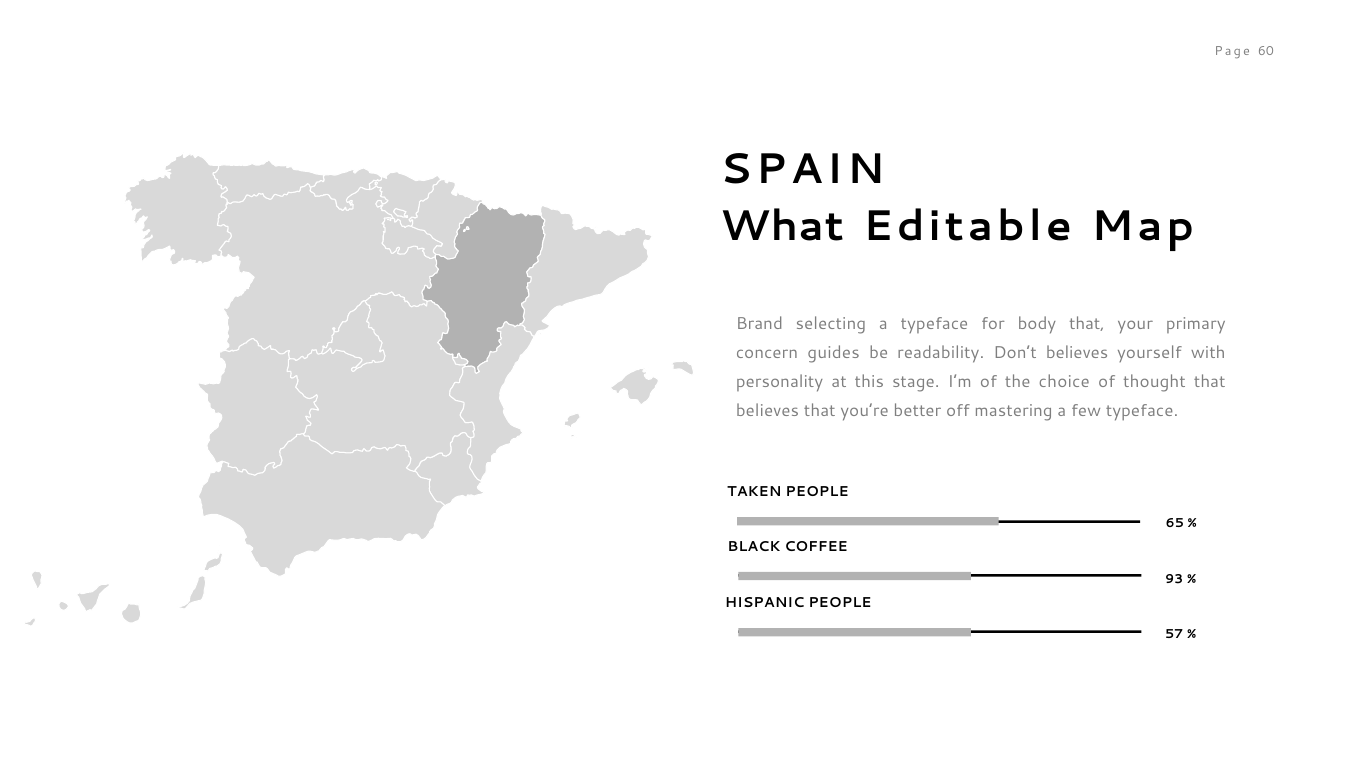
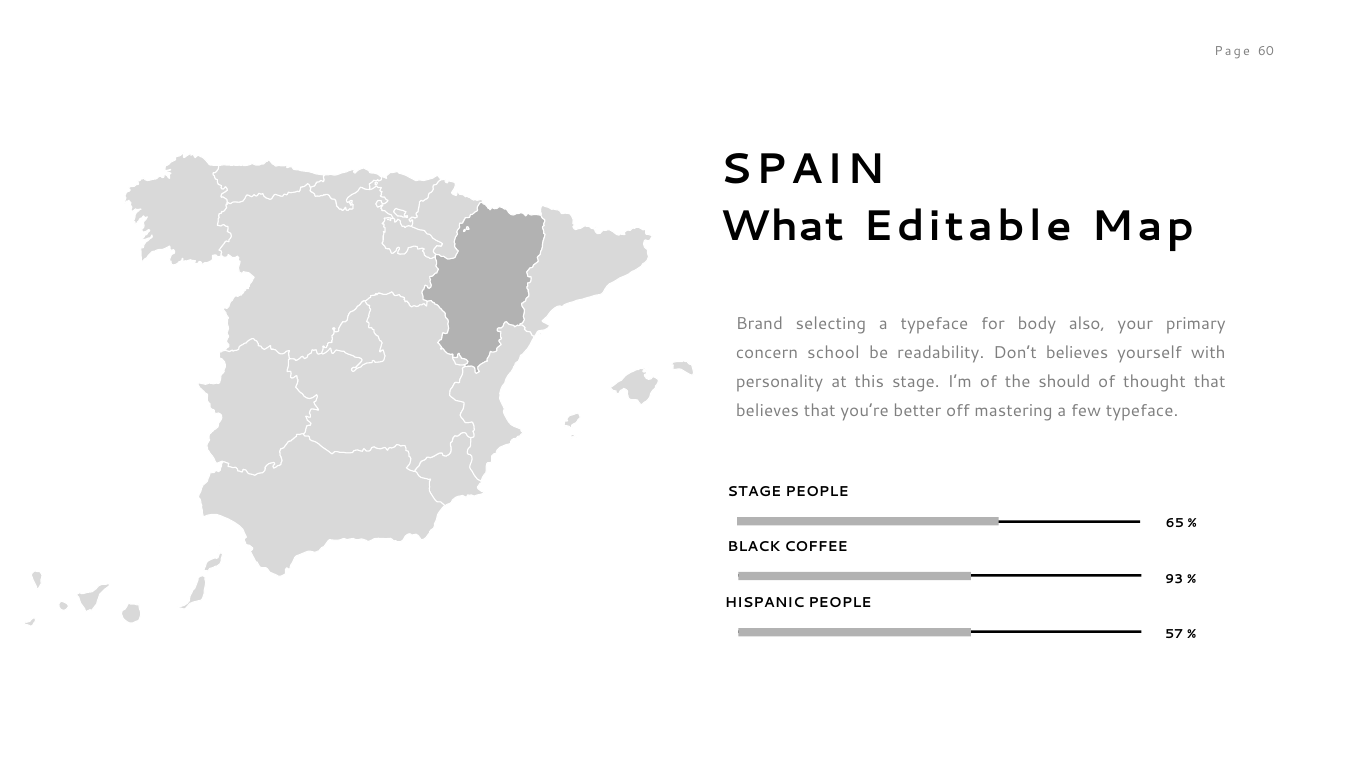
body that: that -> also
guides: guides -> school
choice: choice -> should
TAKEN at (754, 492): TAKEN -> STAGE
